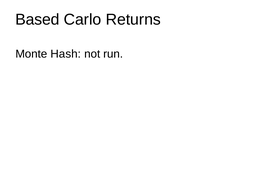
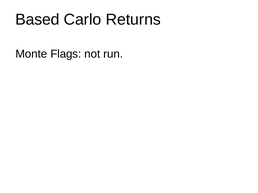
Hash: Hash -> Flags
